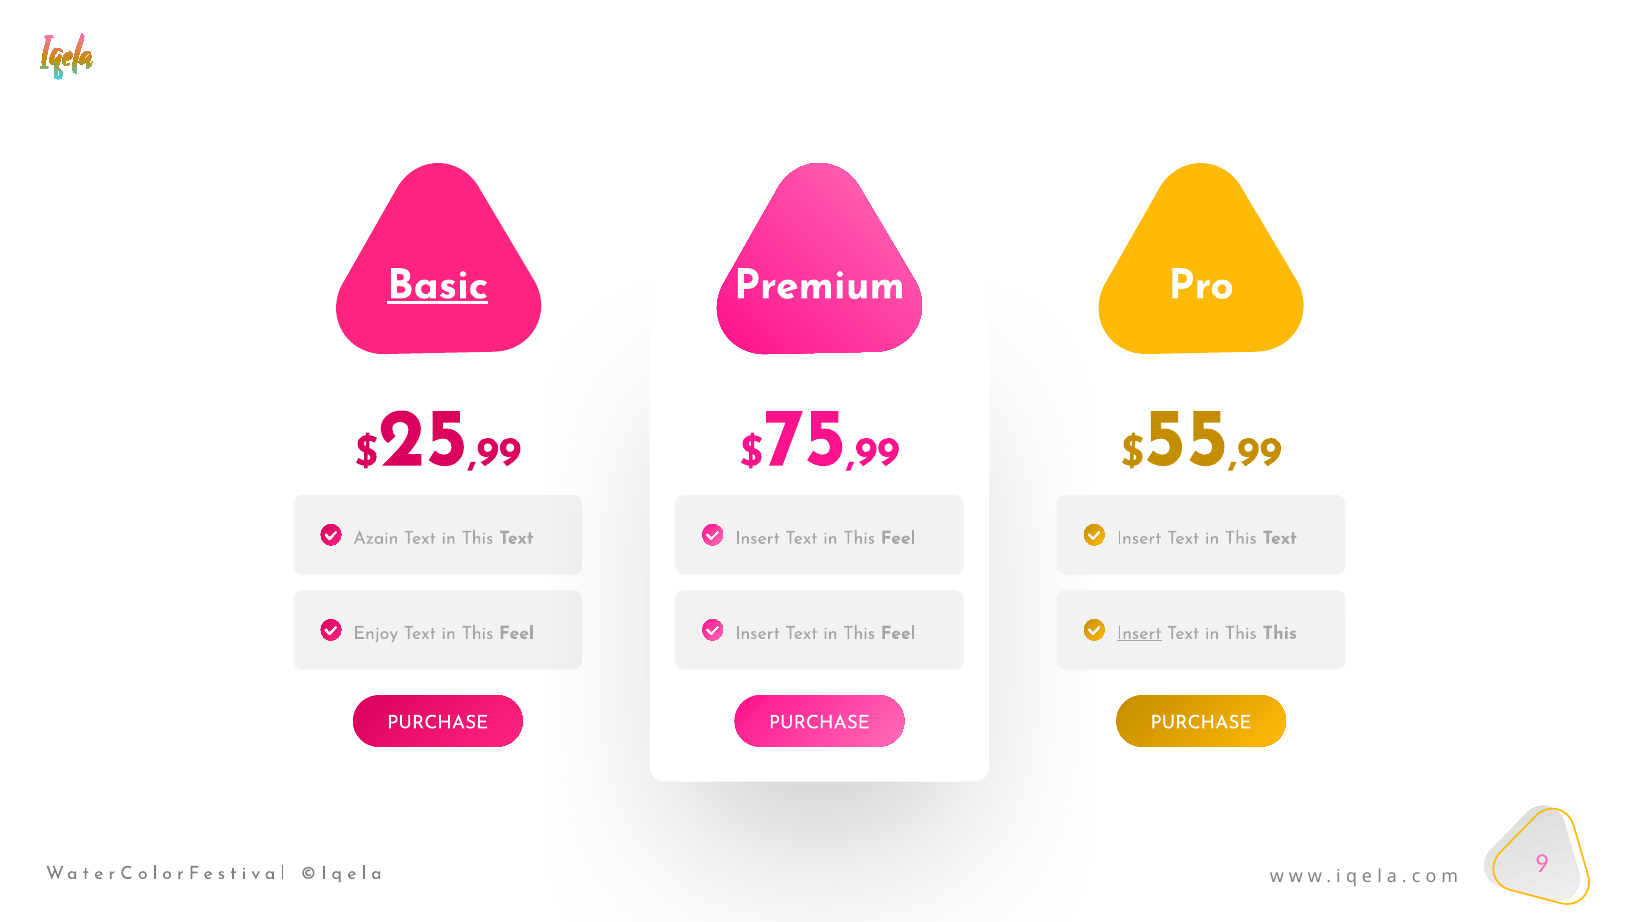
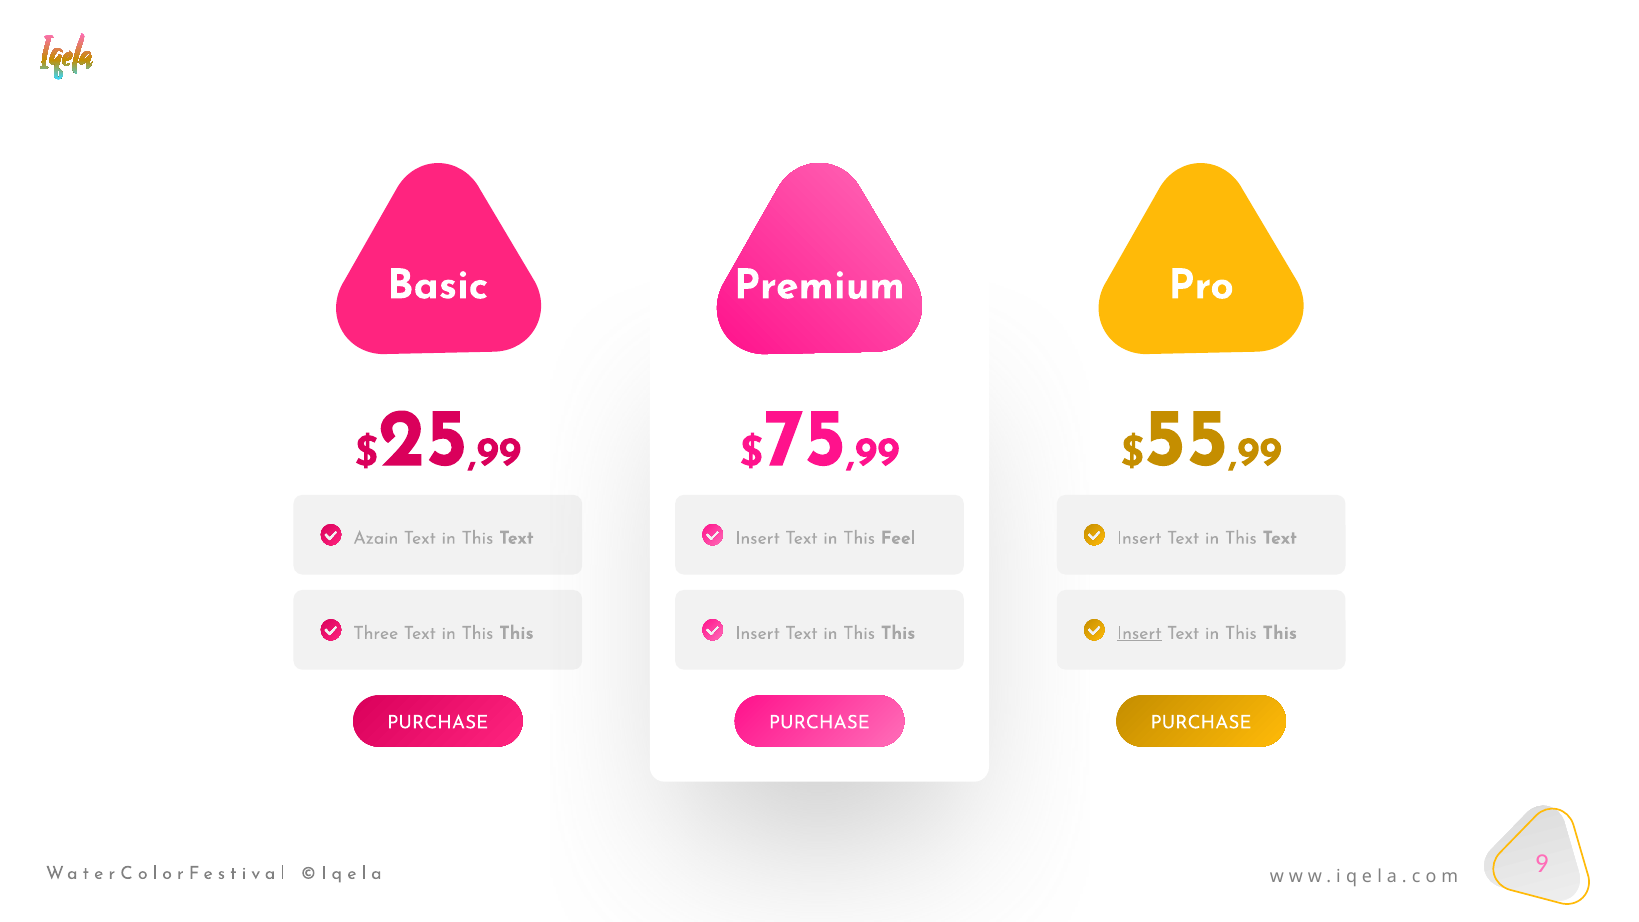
Basic underline: present -> none
Enjoy: Enjoy -> Three
Feel at (517, 633): Feel -> This
Feel at (898, 633): Feel -> This
